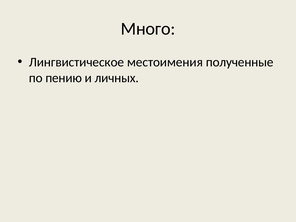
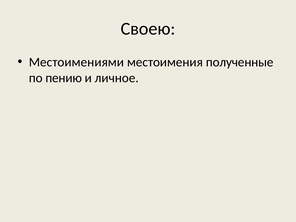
Много: Много -> Своею
Лингвистическое: Лингвистическое -> Местоимениями
личных: личных -> личное
